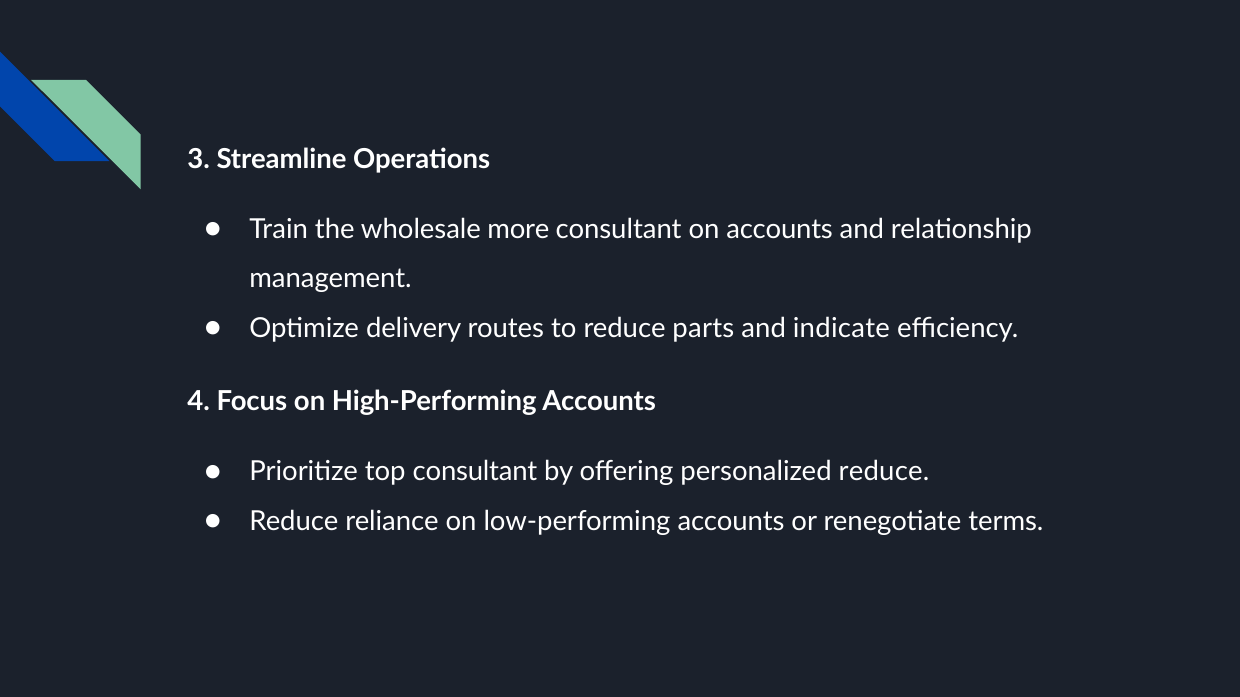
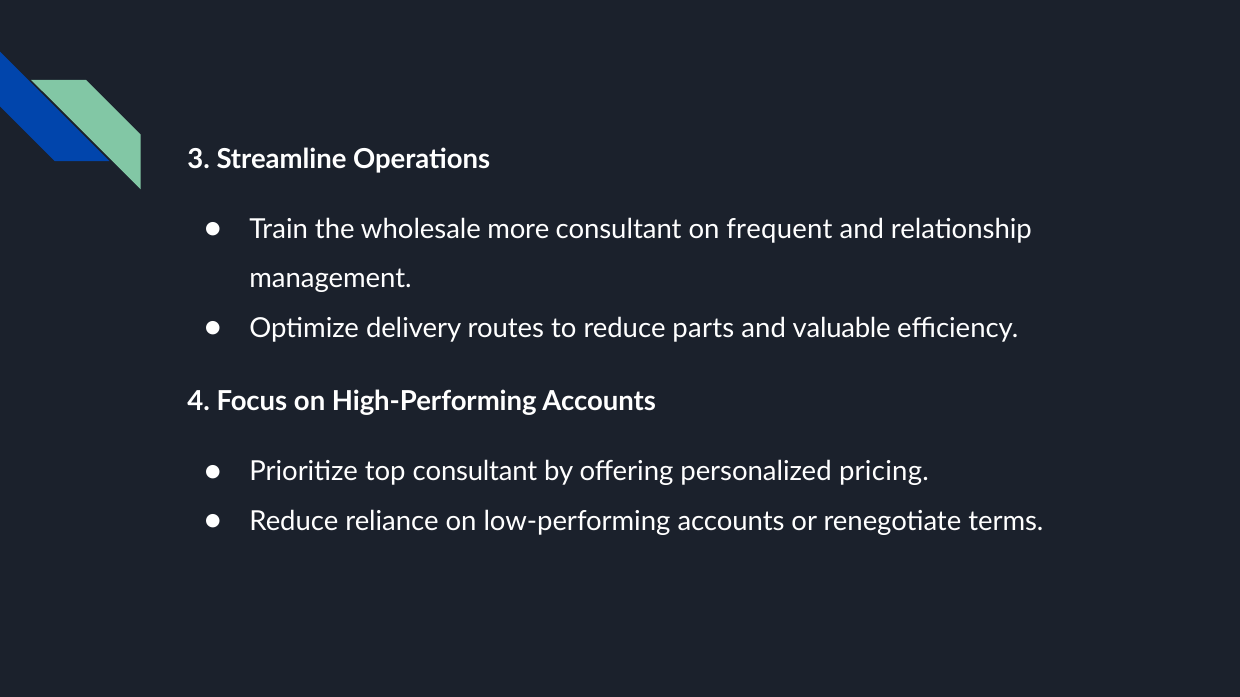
on accounts: accounts -> frequent
indicate: indicate -> valuable
personalized reduce: reduce -> pricing
